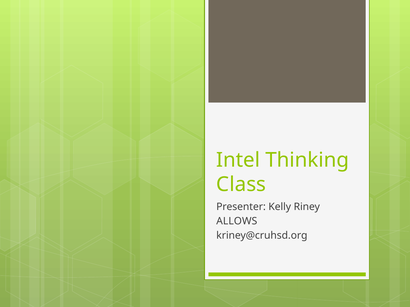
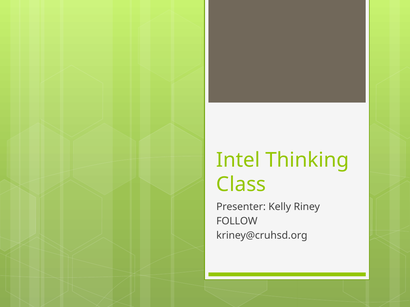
ALLOWS: ALLOWS -> FOLLOW
